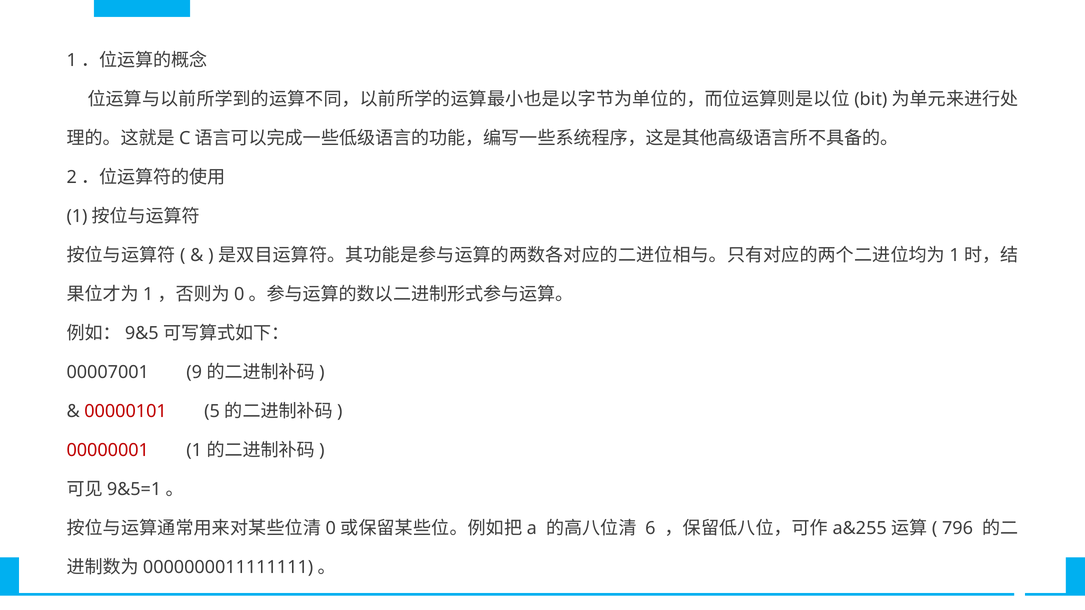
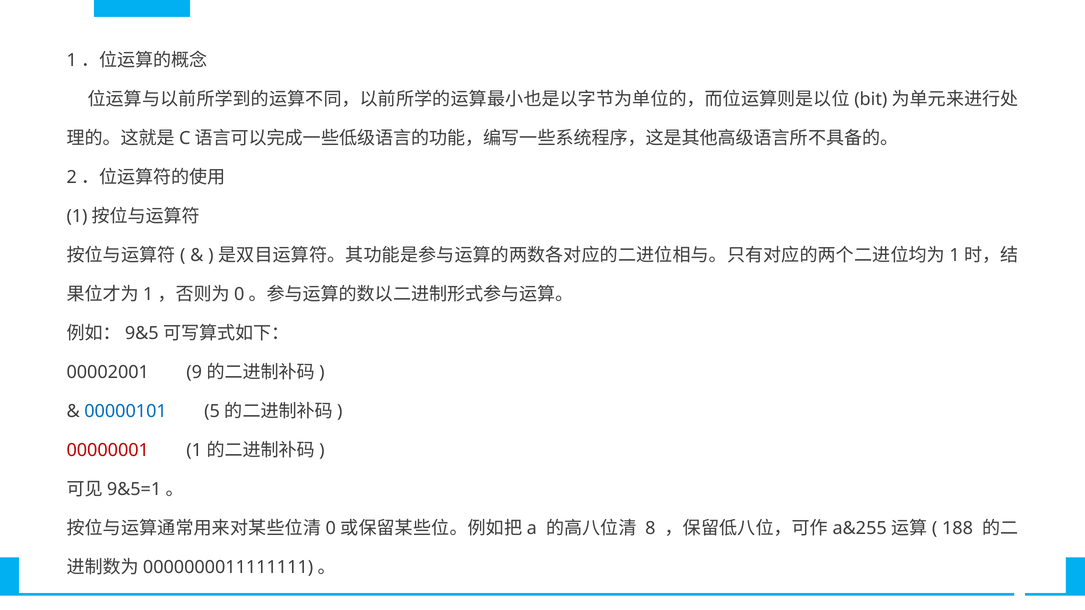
00007001: 00007001 -> 00002001
00000101 colour: red -> blue
6: 6 -> 8
796: 796 -> 188
